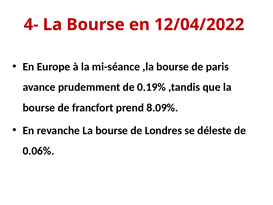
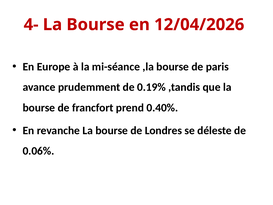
12/04/2022: 12/04/2022 -> 12/04/2026
8.09%: 8.09% -> 0.40%
